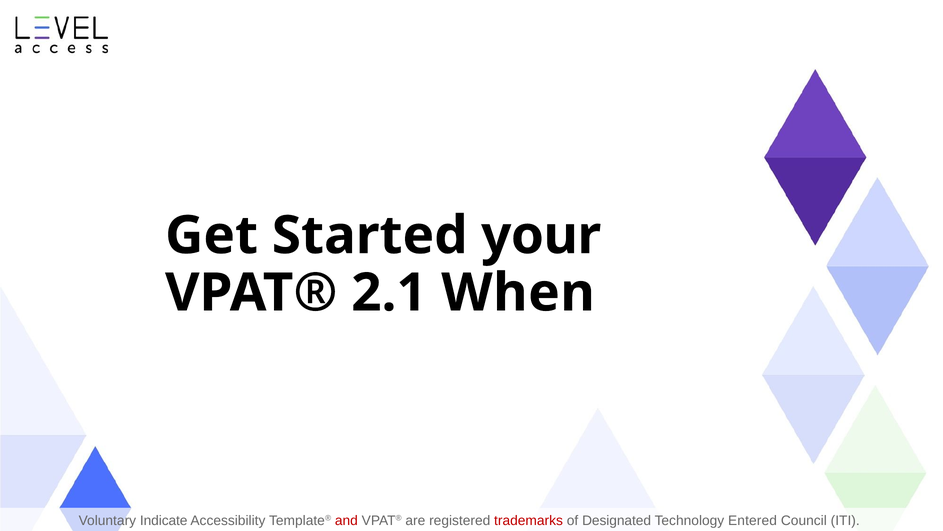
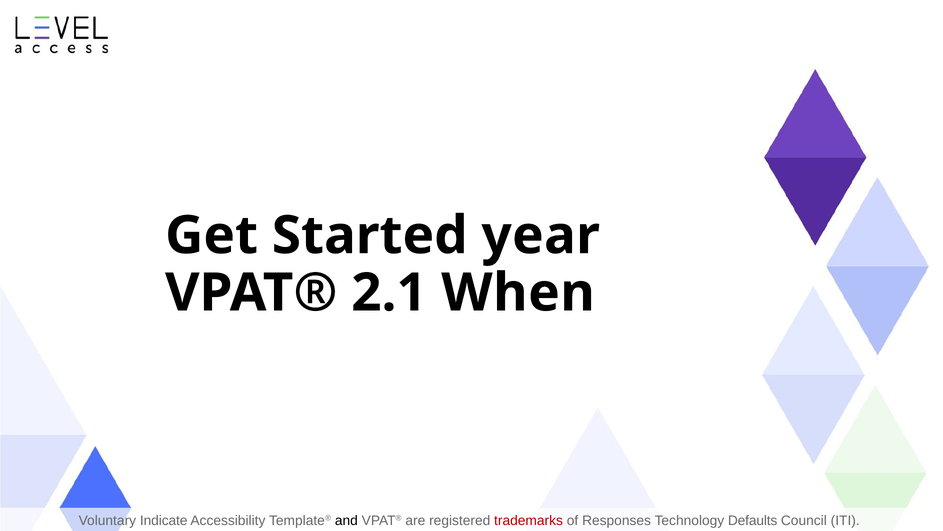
your: your -> year
and colour: red -> black
Designated: Designated -> Responses
Entered: Entered -> Defaults
